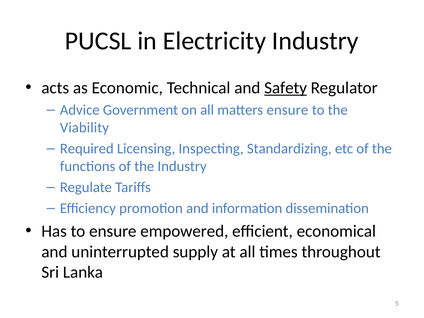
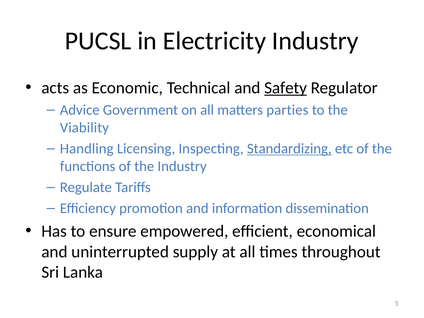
matters ensure: ensure -> parties
Required: Required -> Handling
Standardizing underline: none -> present
